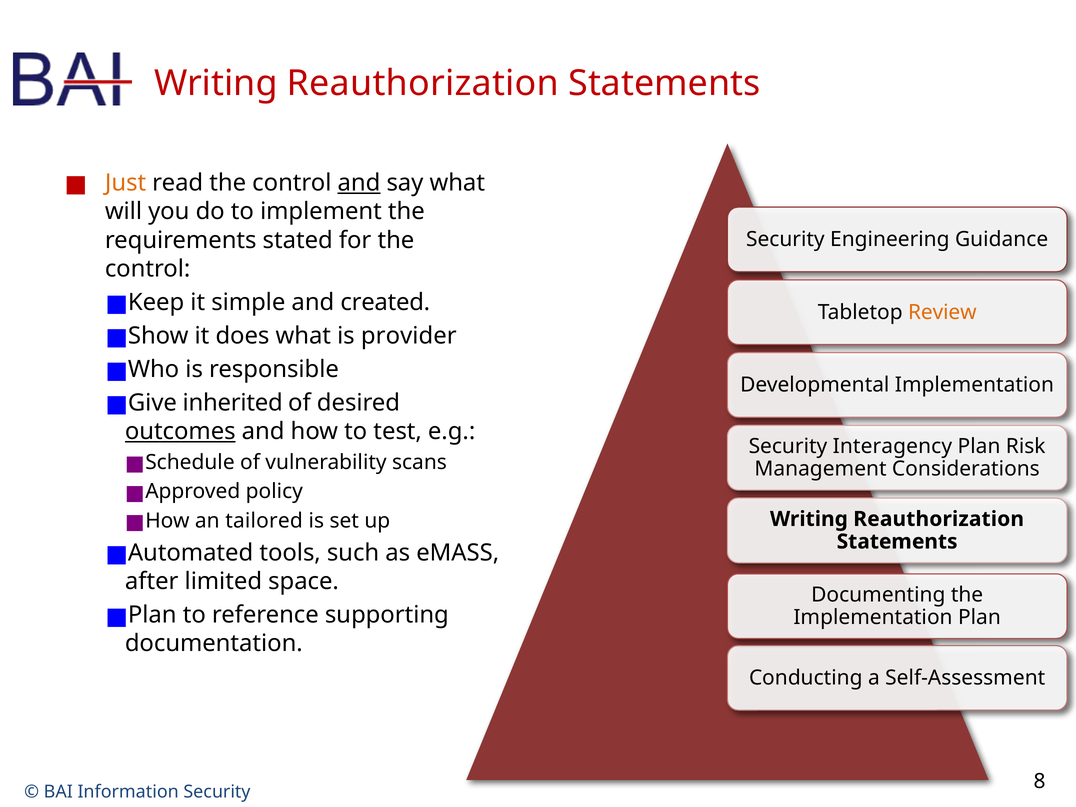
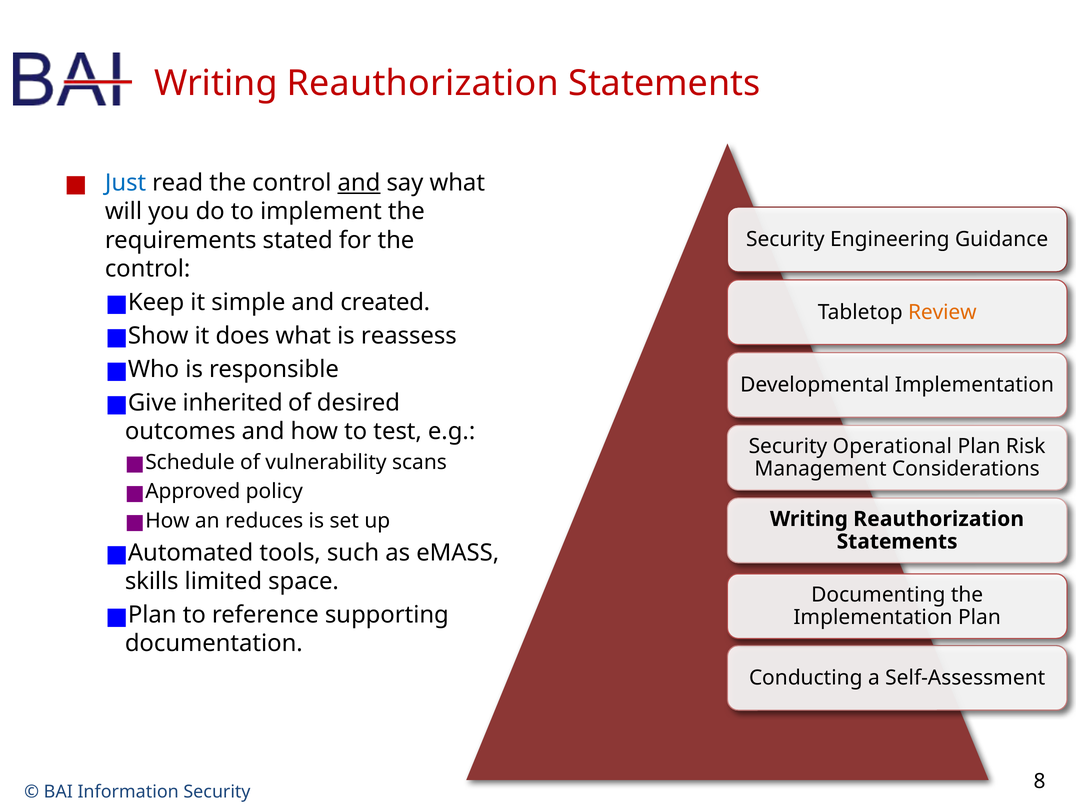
Just colour: orange -> blue
provider: provider -> reassess
outcomes underline: present -> none
Interagency: Interagency -> Operational
tailored: tailored -> reduces
after: after -> skills
